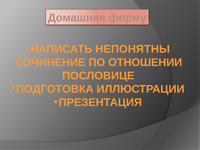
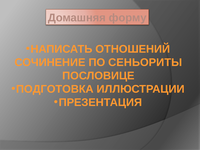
НЕПОНЯТНЫ: НЕПОНЯТНЫ -> ОТНОШЕНИЙ
ОТНОШЕНИИ: ОТНОШЕНИИ -> СЕНЬОРИТЫ
